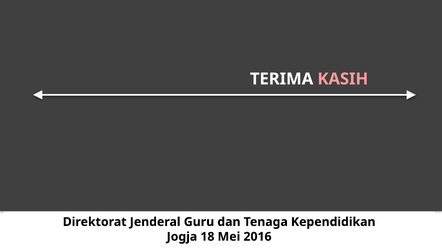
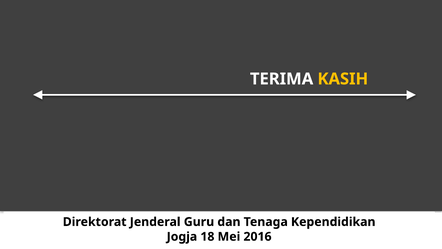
KASIH colour: pink -> yellow
